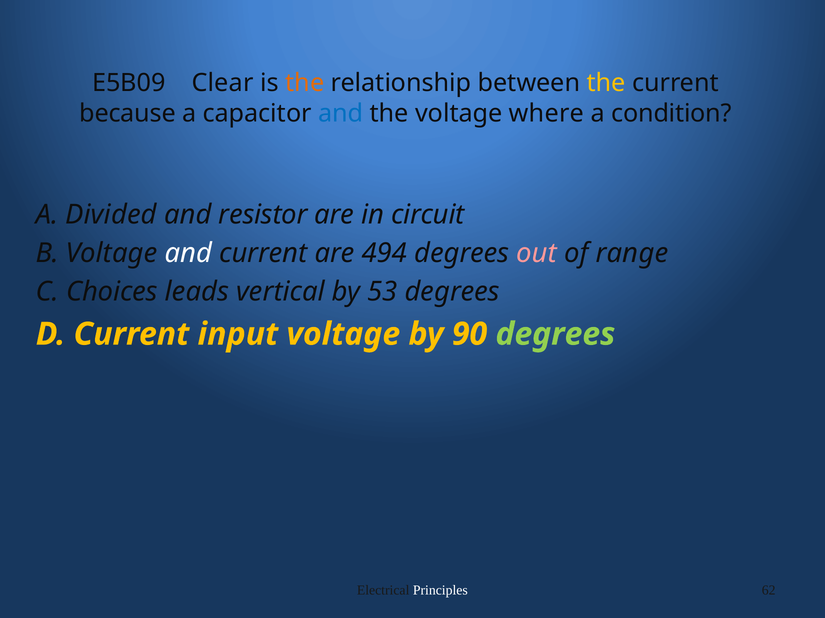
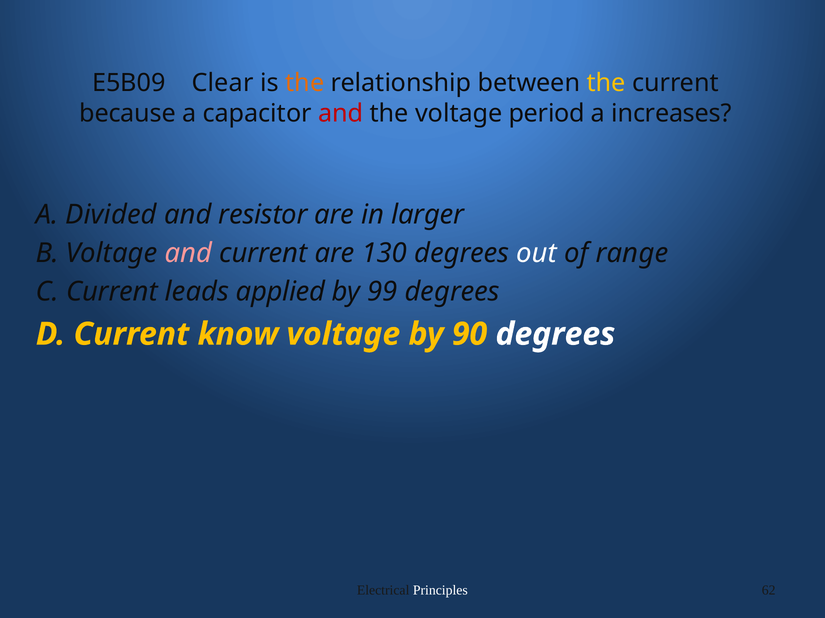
and at (341, 113) colour: blue -> red
where: where -> period
condition: condition -> increases
circuit: circuit -> larger
and at (188, 254) colour: white -> pink
494: 494 -> 130
out colour: pink -> white
C Choices: Choices -> Current
vertical: vertical -> applied
53: 53 -> 99
input: input -> know
degrees at (555, 335) colour: light green -> white
